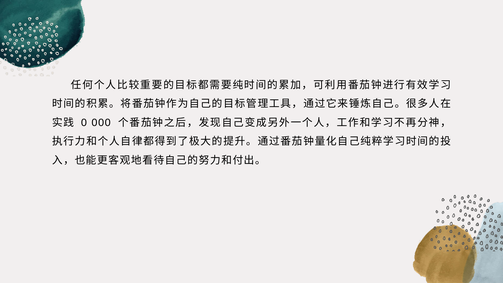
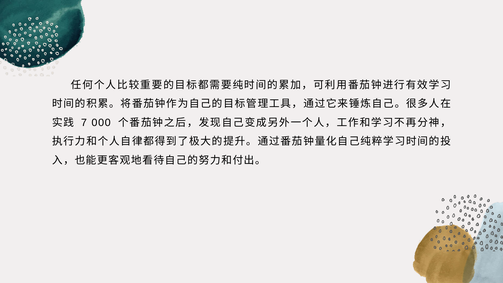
0: 0 -> 7
